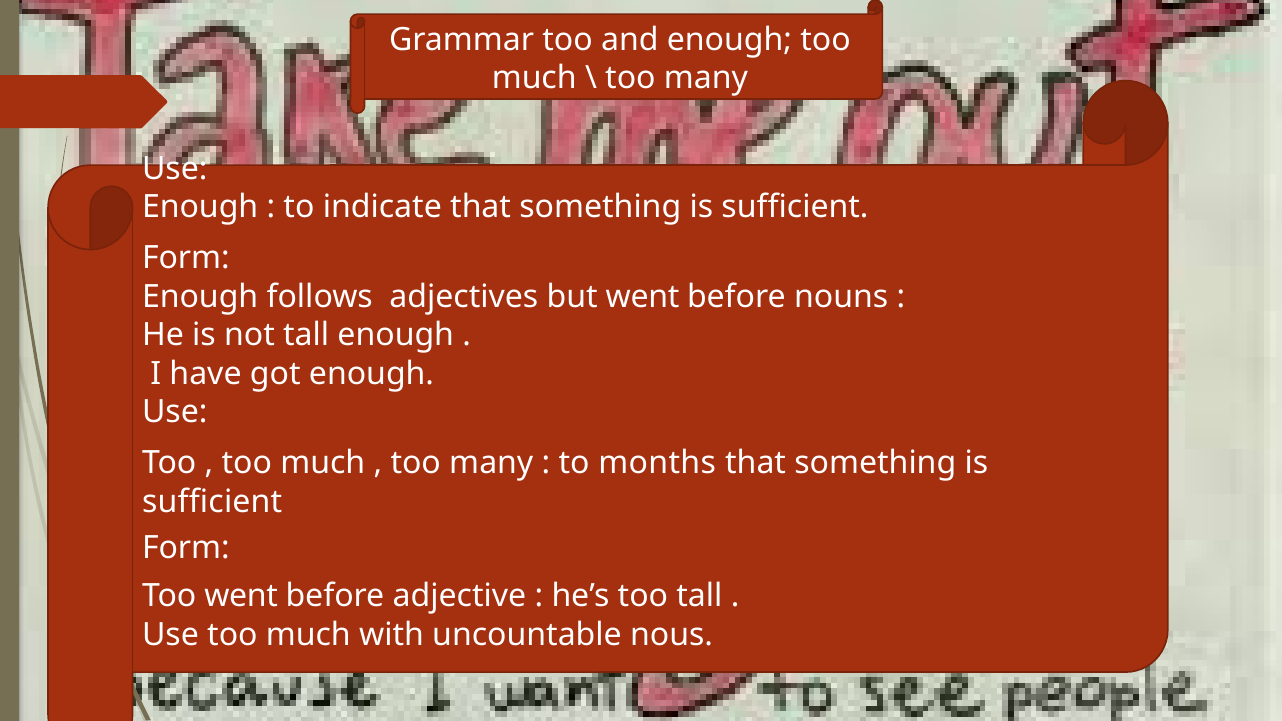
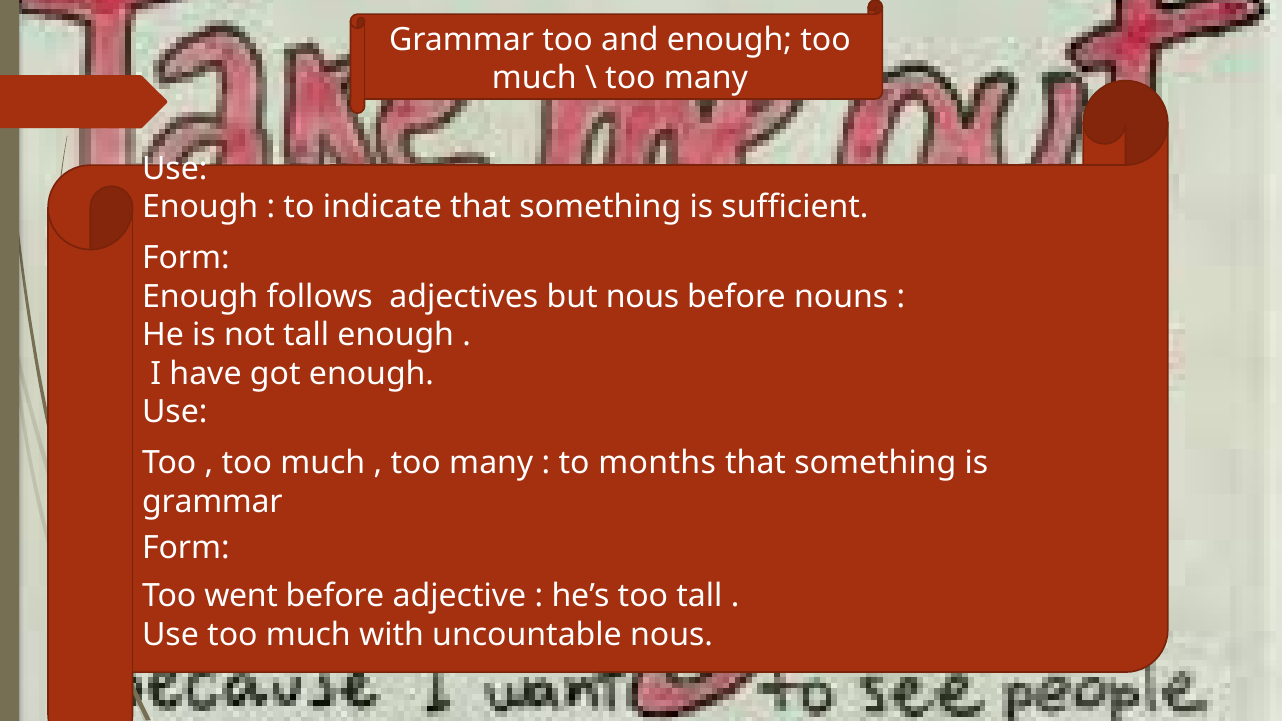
but went: went -> nous
sufficient at (212, 502): sufficient -> grammar
